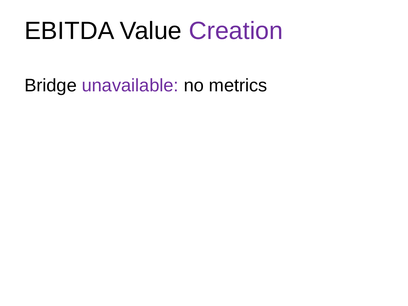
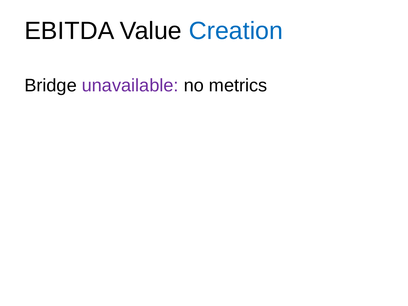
Creation colour: purple -> blue
